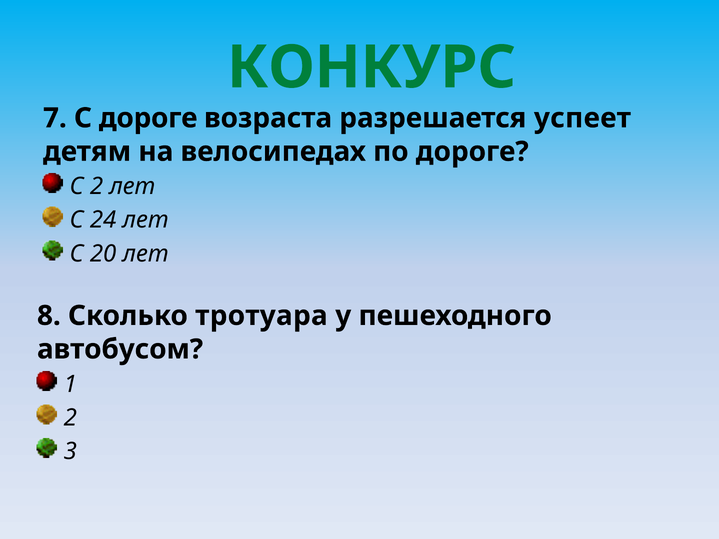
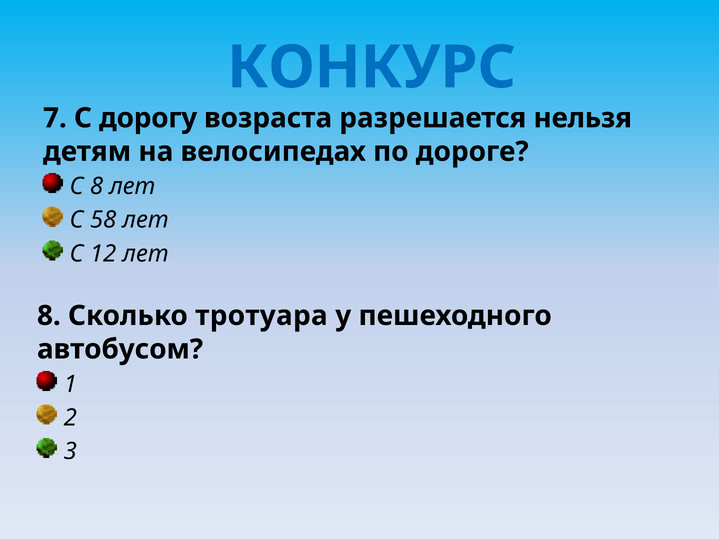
КОНКУРС colour: green -> blue
С дороге: дороге -> дорогу
успеет: успеет -> нельзя
С 2: 2 -> 8
24: 24 -> 58
20: 20 -> 12
